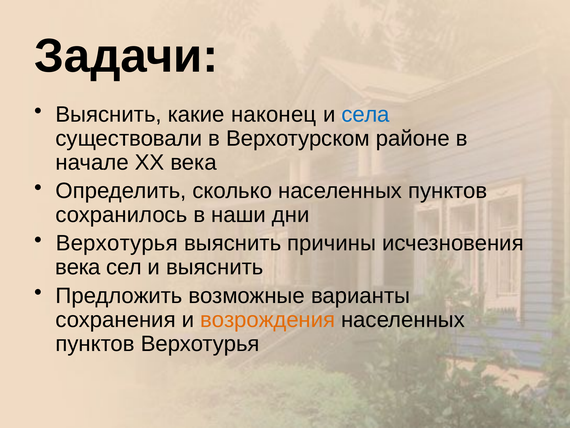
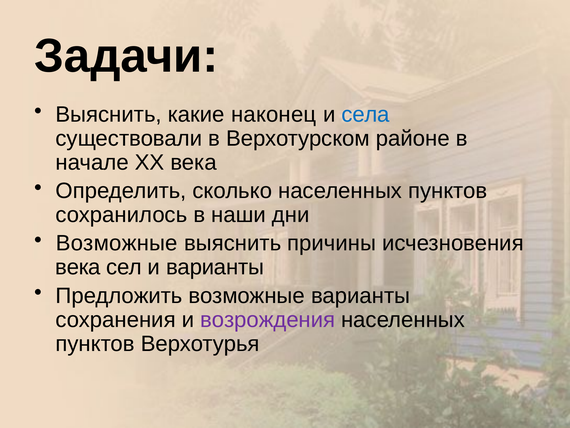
Верхотурья at (117, 243): Верхотурья -> Возможные
и выяснить: выяснить -> варианты
возрождения colour: orange -> purple
